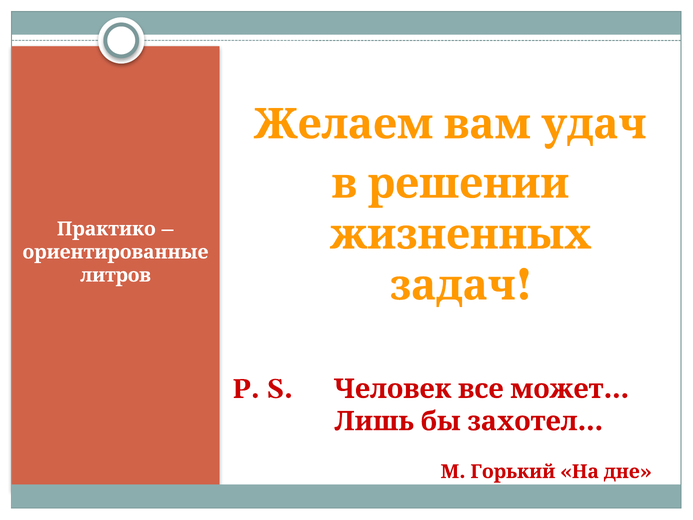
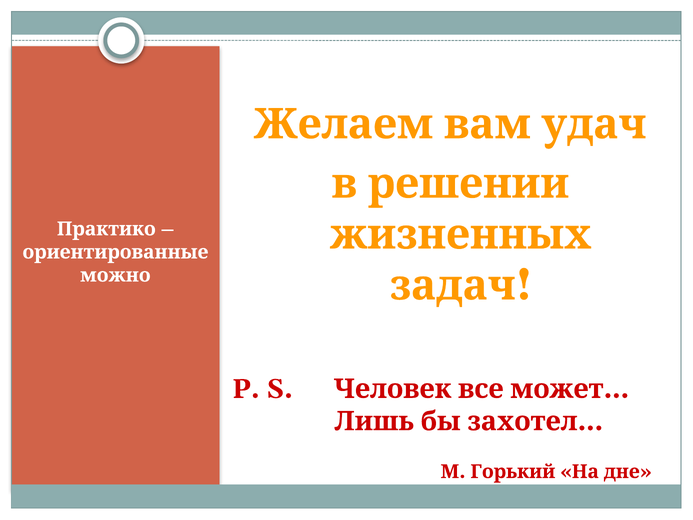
литров: литров -> можно
